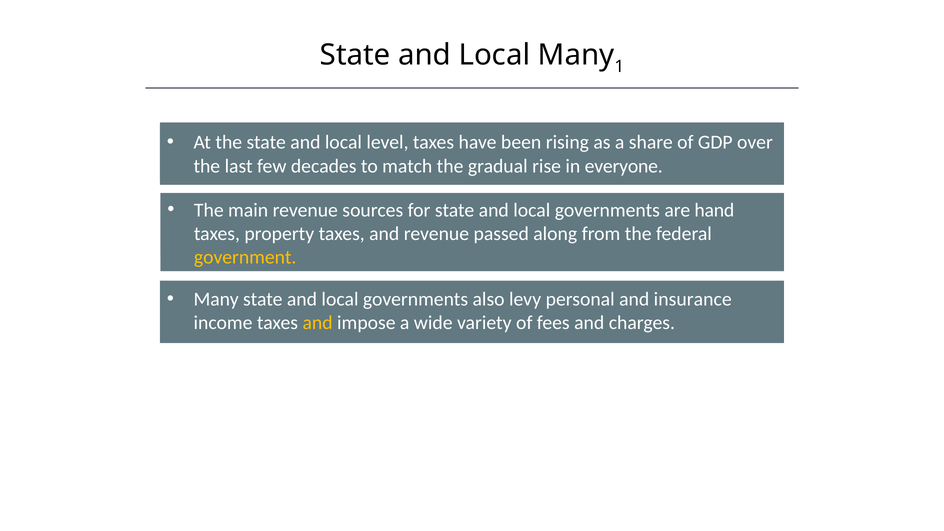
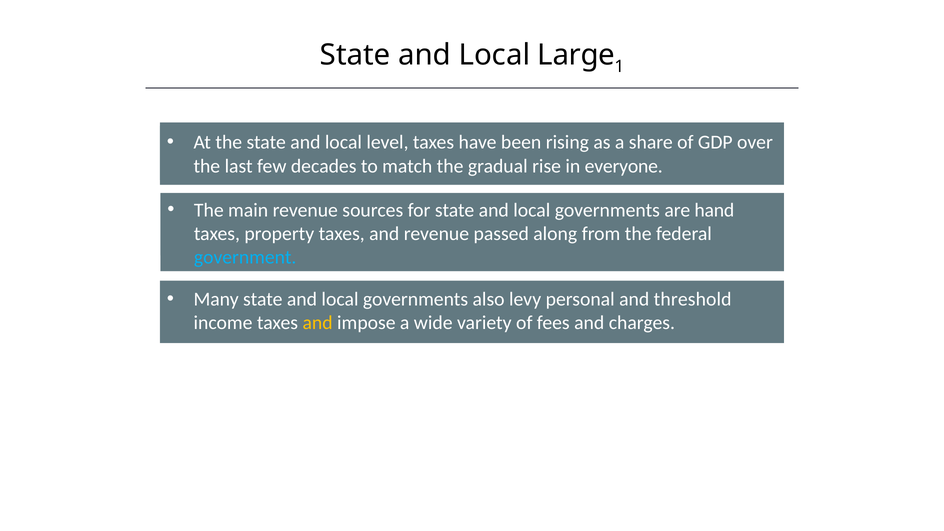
Local Many: Many -> Large
government colour: yellow -> light blue
insurance: insurance -> threshold
